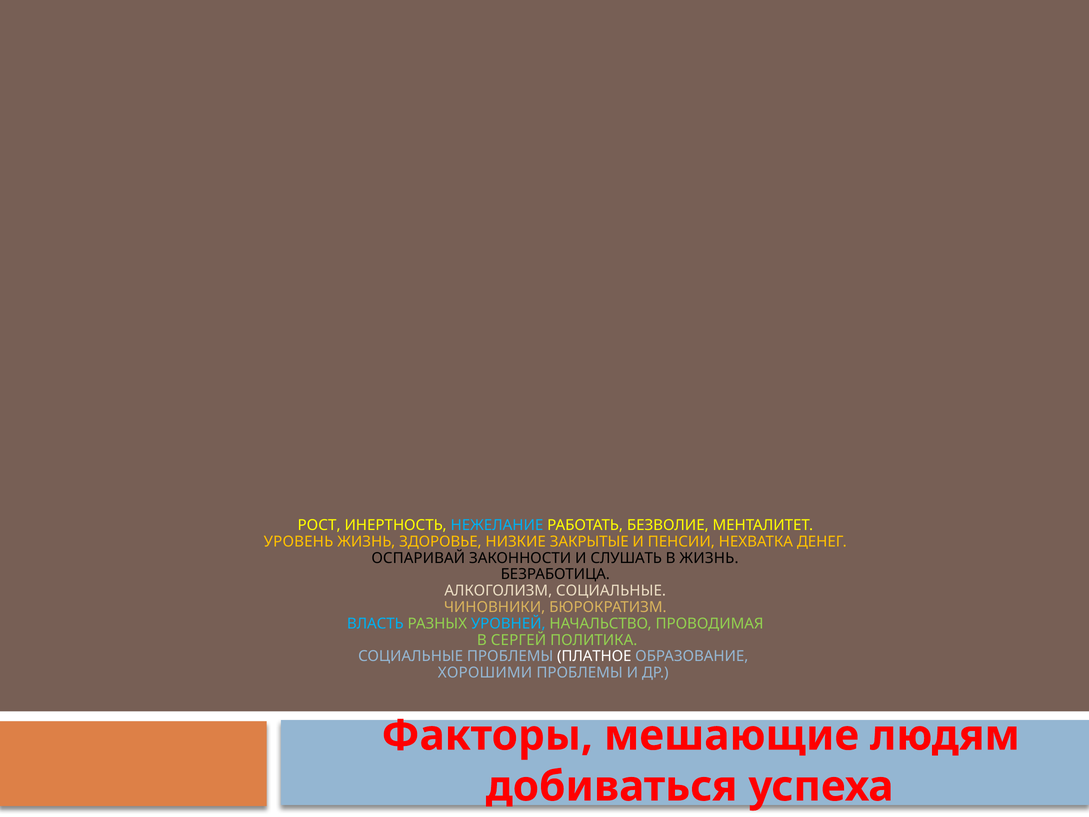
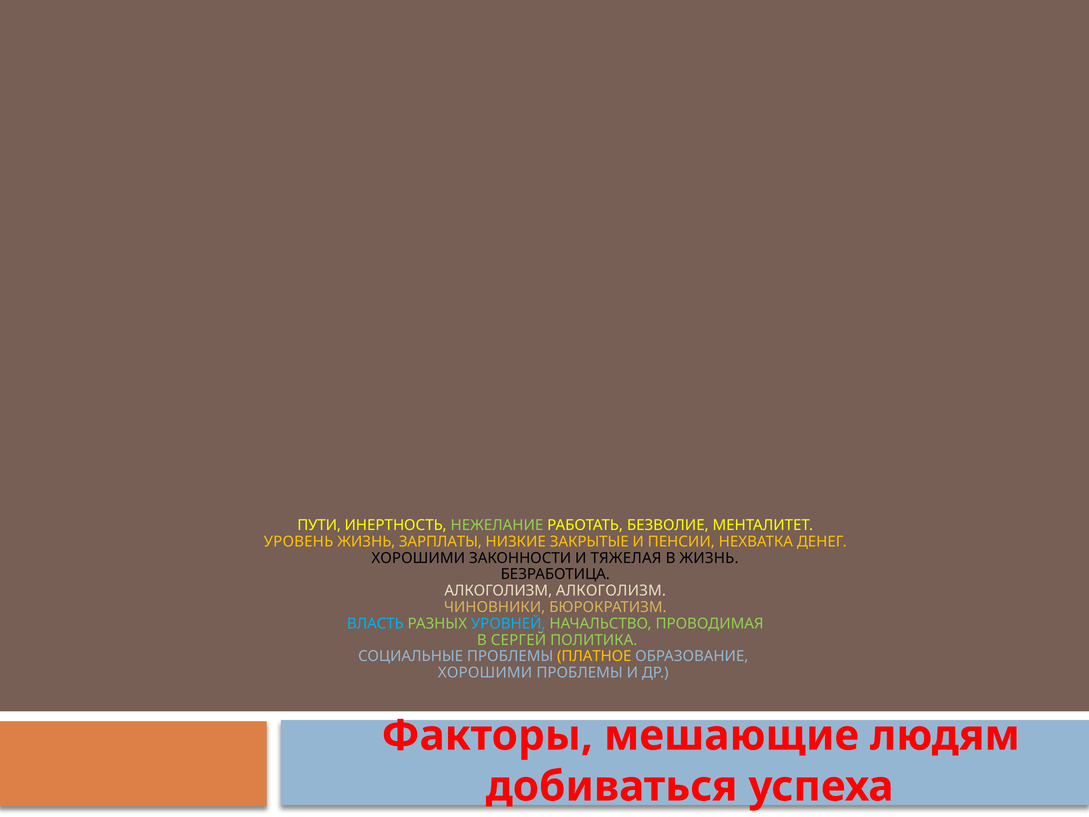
РОСТ: РОСТ -> ПУТИ
НЕЖЕЛАНИЕ colour: light blue -> light green
ЗДОРОВЬЕ: ЗДОРОВЬЕ -> ЗАРПЛАТЫ
ОСПАРИВАЙ at (418, 558): ОСПАРИВАЙ -> ХОРОШИМИ
СЛУШАТЬ: СЛУШАТЬ -> ТЯЖЕЛАЯ
АЛКОГОЛИЗМ СОЦИАЛЬНЫЕ: СОЦИАЛЬНЫЕ -> АЛКОГОЛИЗМ
ПЛАТНОЕ colour: white -> yellow
